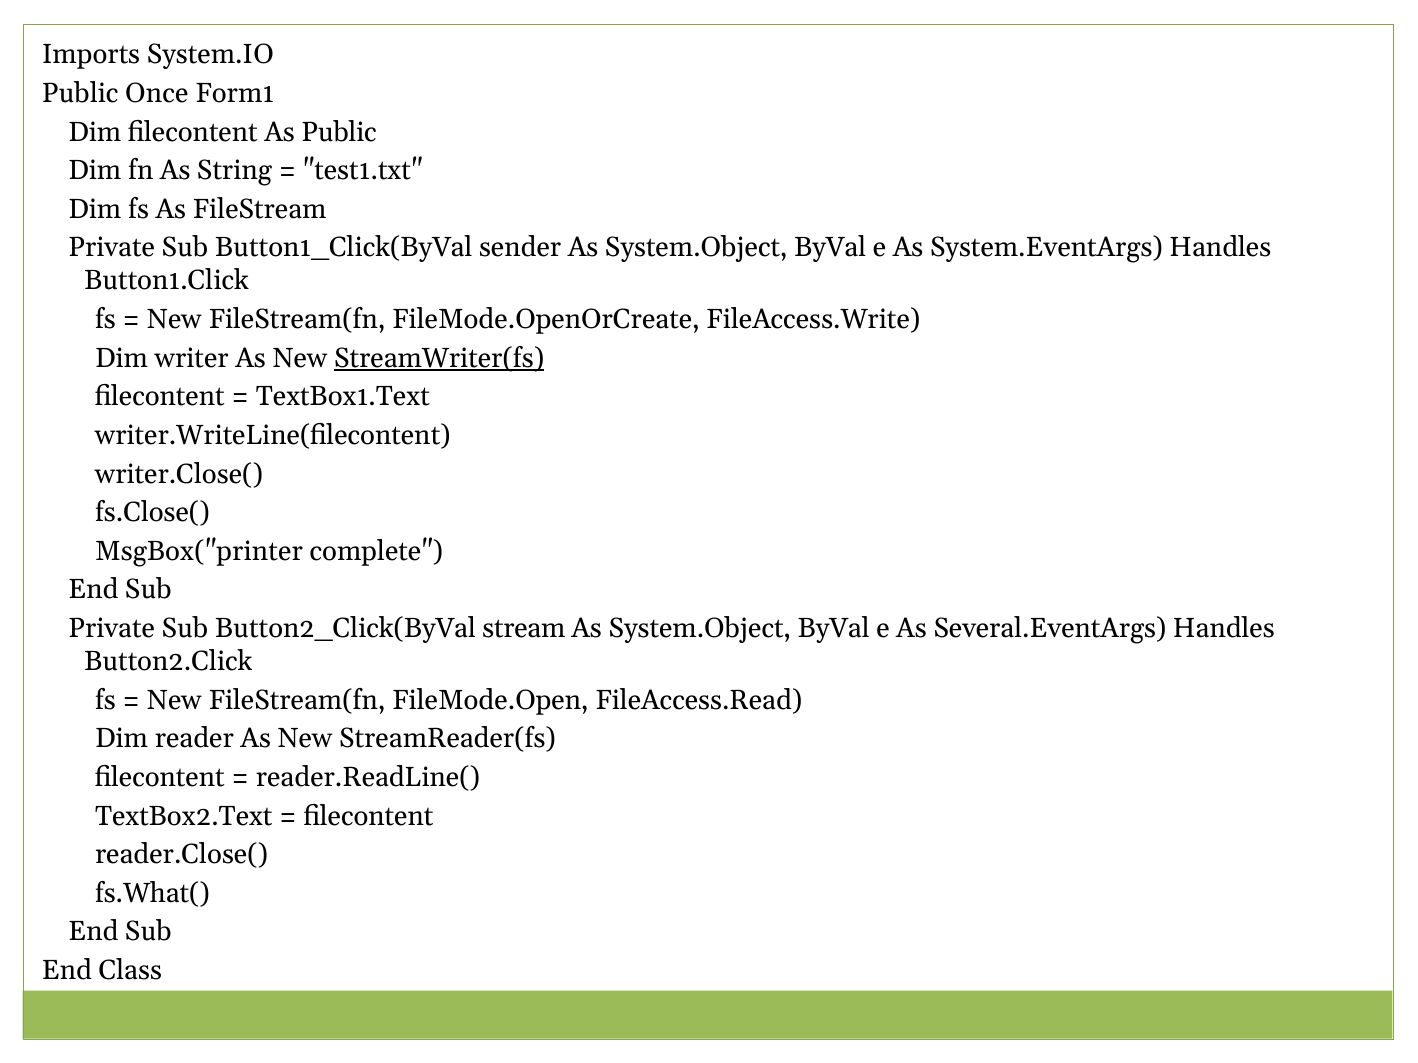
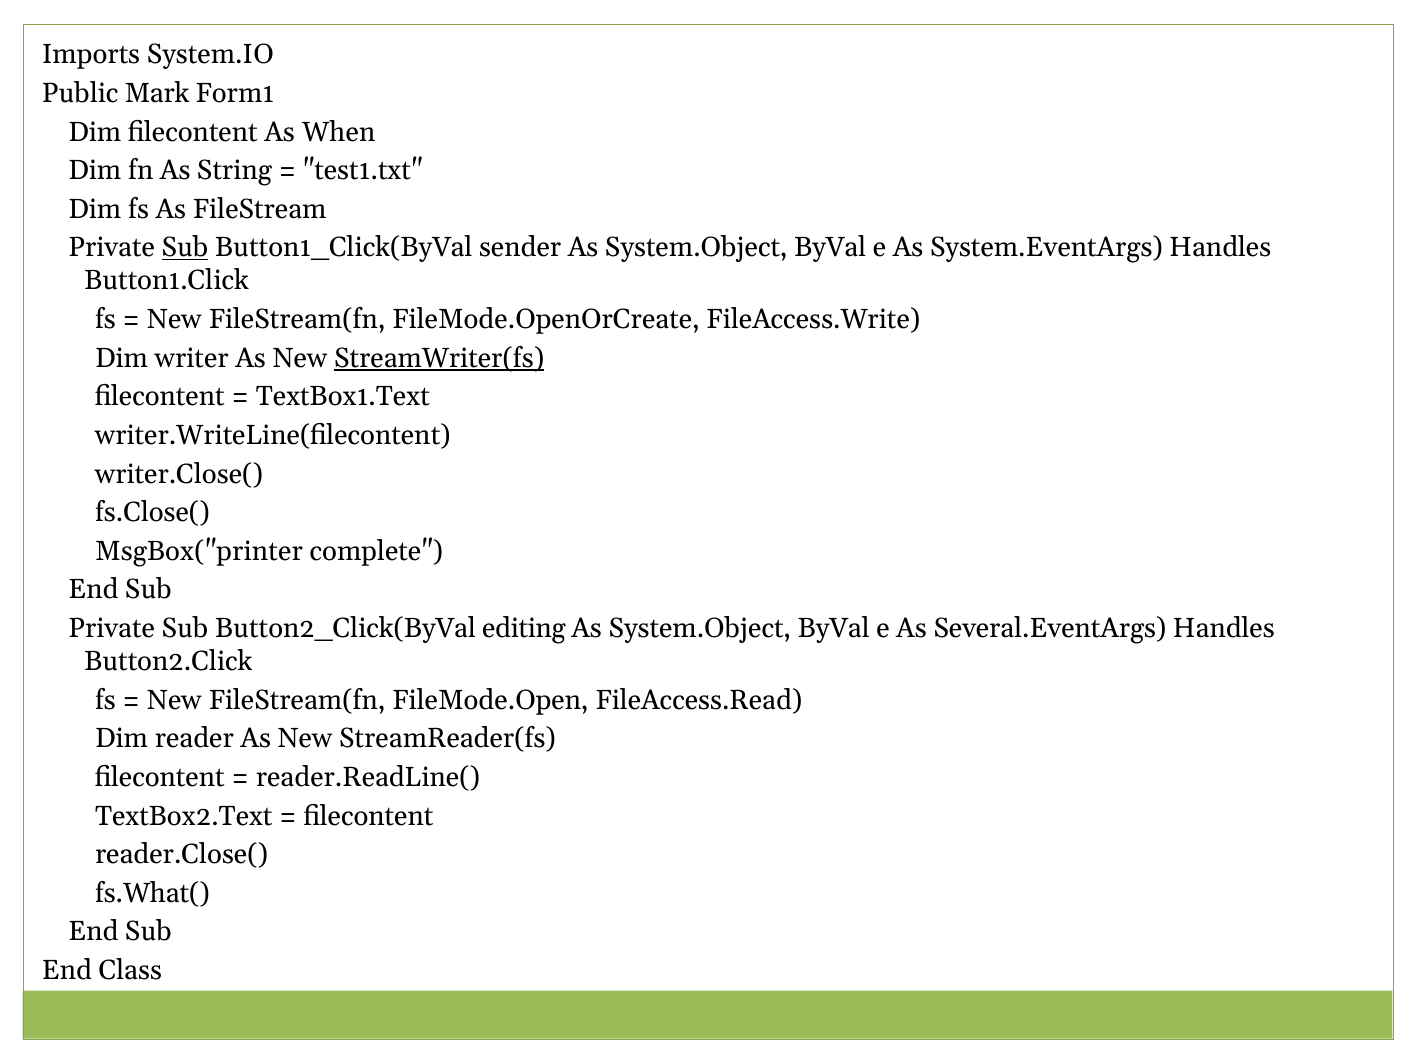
Once: Once -> Mark
As Public: Public -> When
Sub at (185, 248) underline: none -> present
stream: stream -> editing
